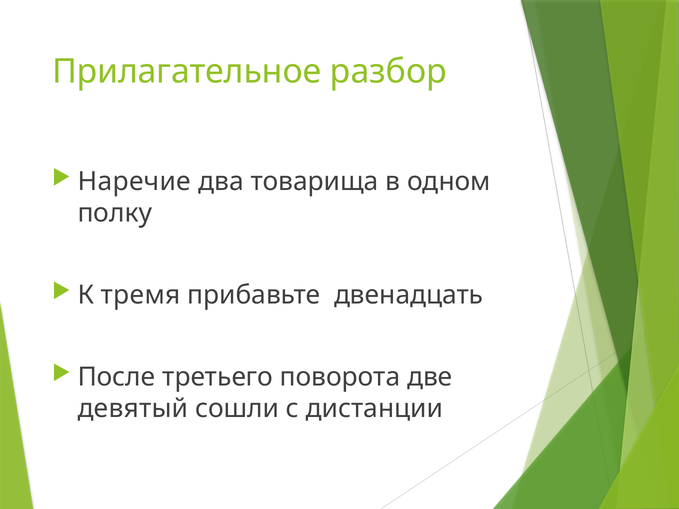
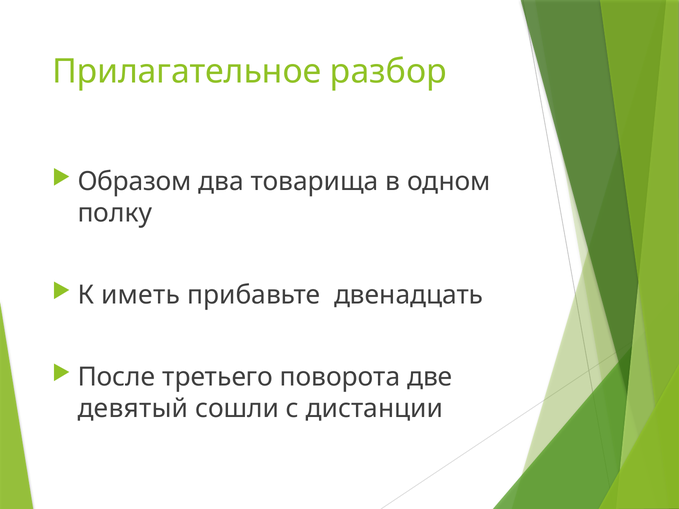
Наречие: Наречие -> Образом
тремя: тремя -> иметь
